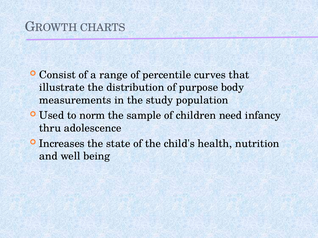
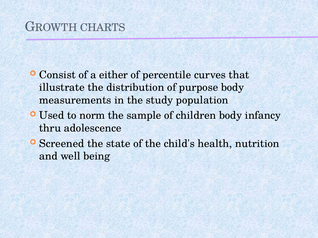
range: range -> either
children need: need -> body
Increases: Increases -> Screened
